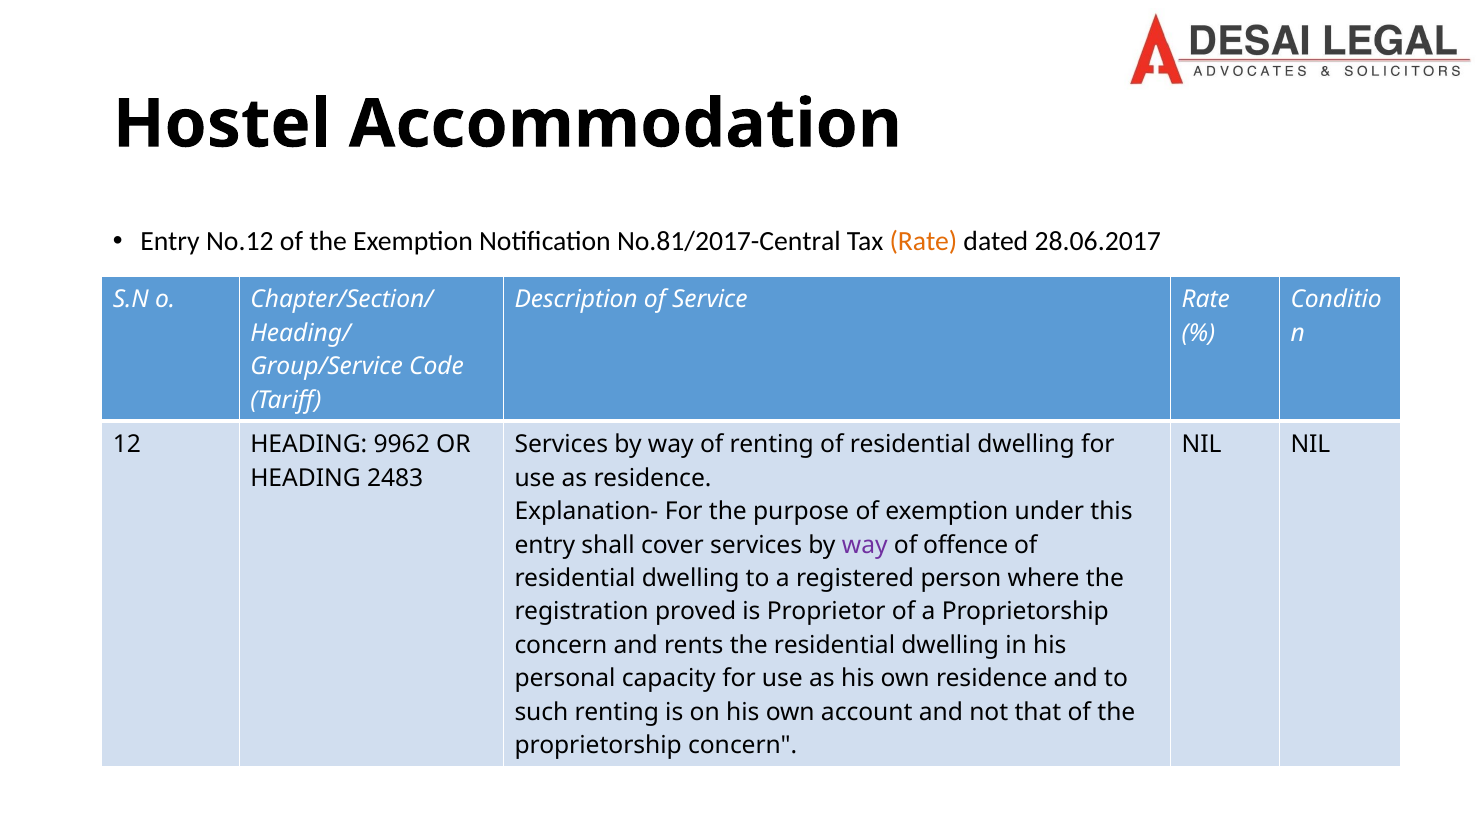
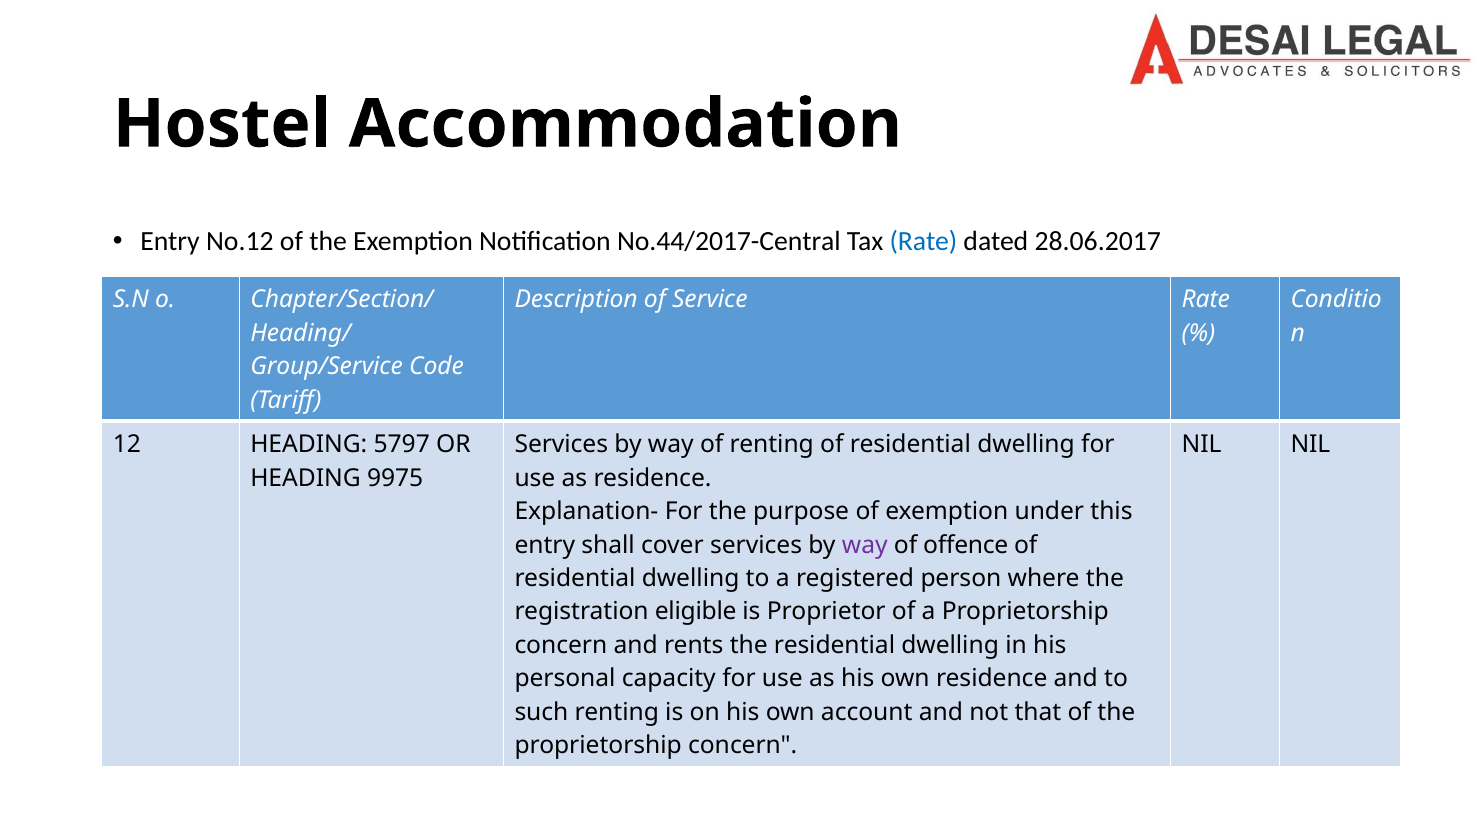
No.81/2017-Central: No.81/2017-Central -> No.44/2017-Central
Rate at (923, 242) colour: orange -> blue
9962: 9962 -> 5797
2483: 2483 -> 9975
proved: proved -> eligible
